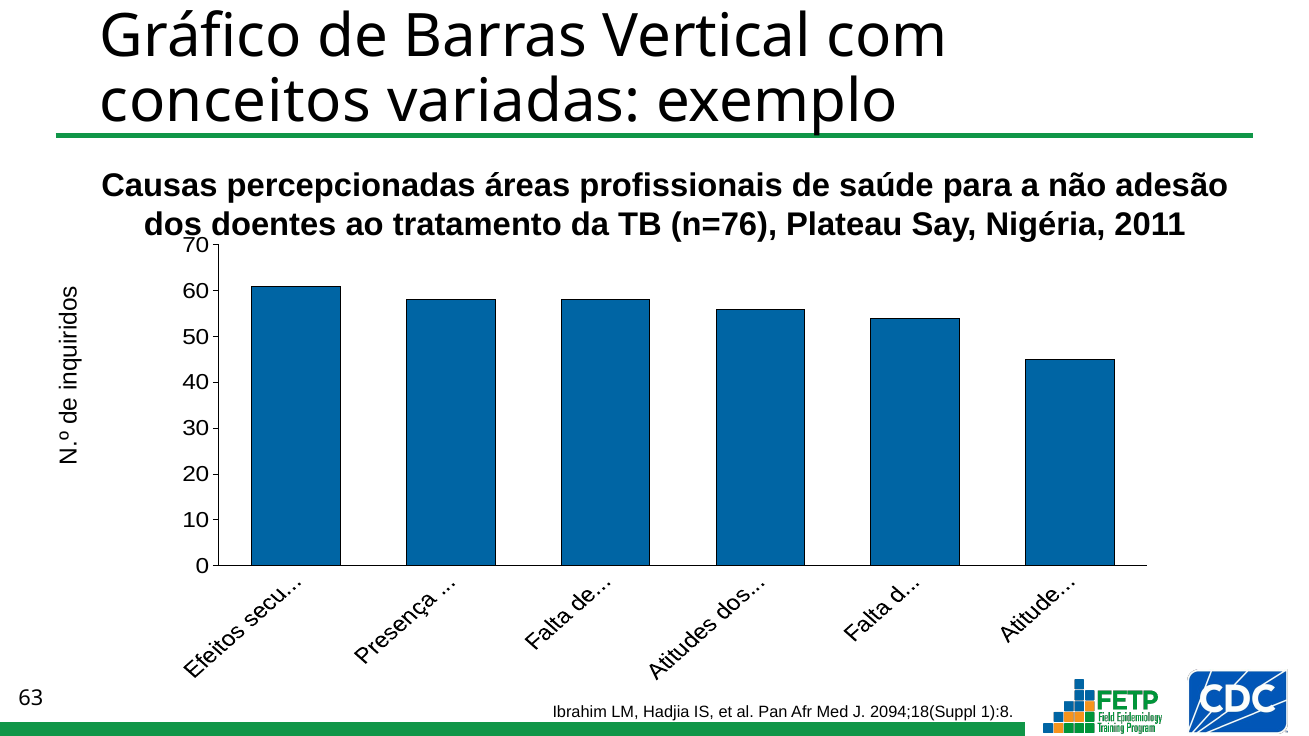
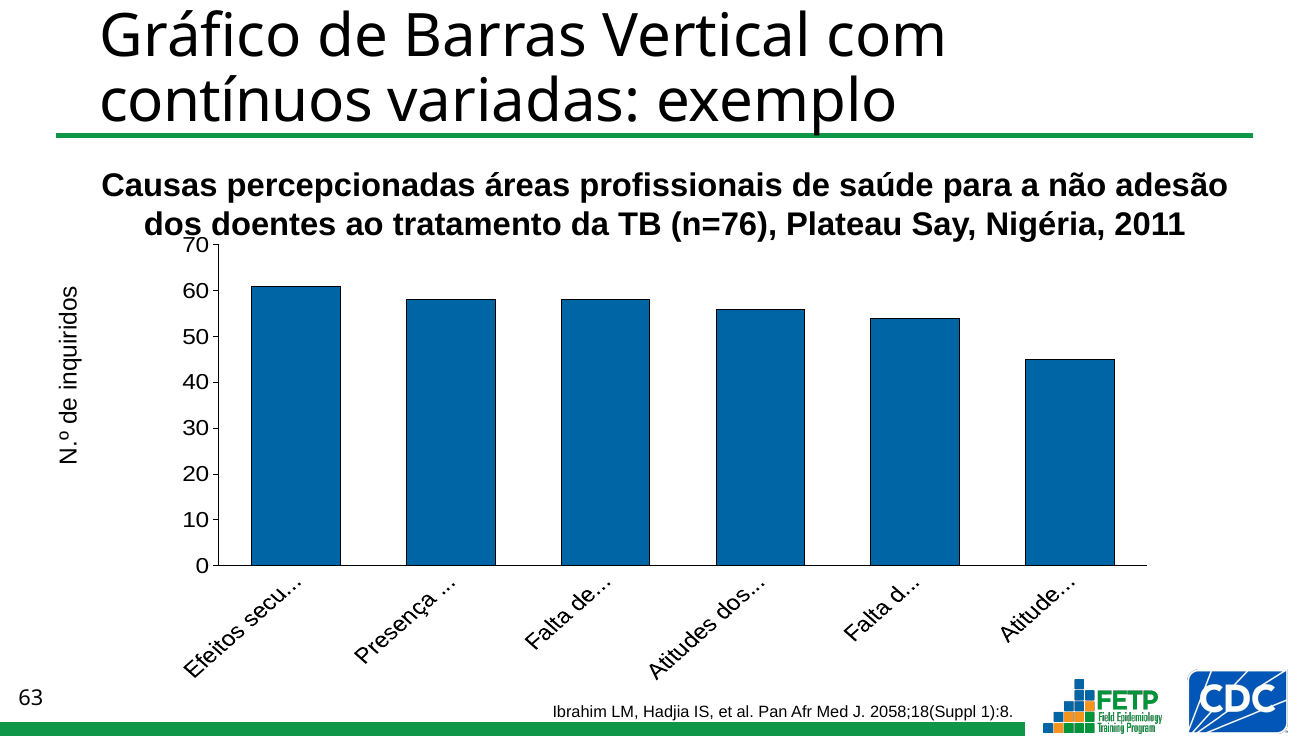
conceitos: conceitos -> contínuos
2094;18(Suppl: 2094;18(Suppl -> 2058;18(Suppl
